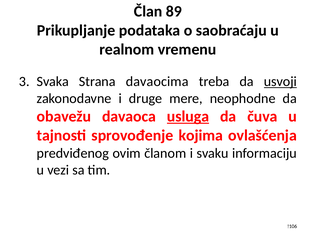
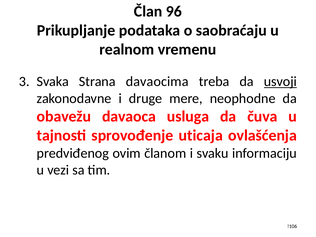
89: 89 -> 96
usluga underline: present -> none
kojima: kojima -> uticaja
